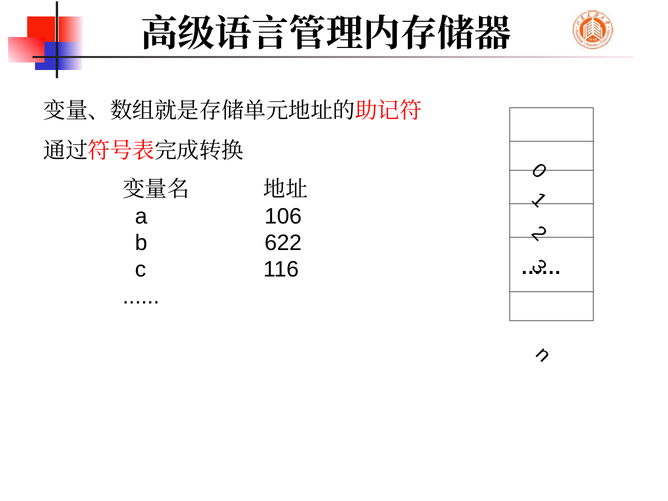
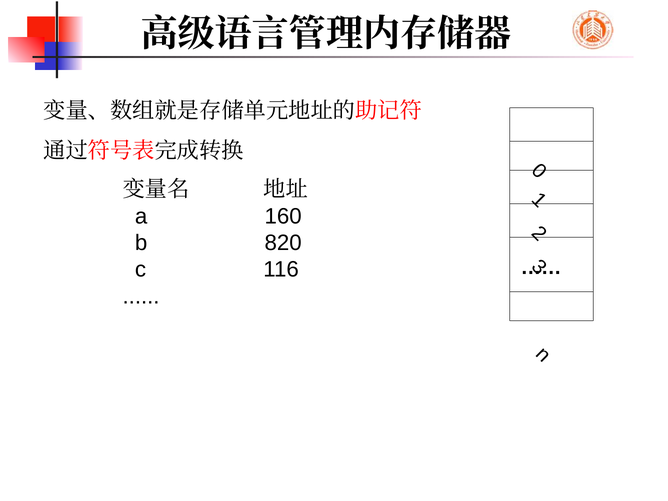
106: 106 -> 160
622: 622 -> 820
